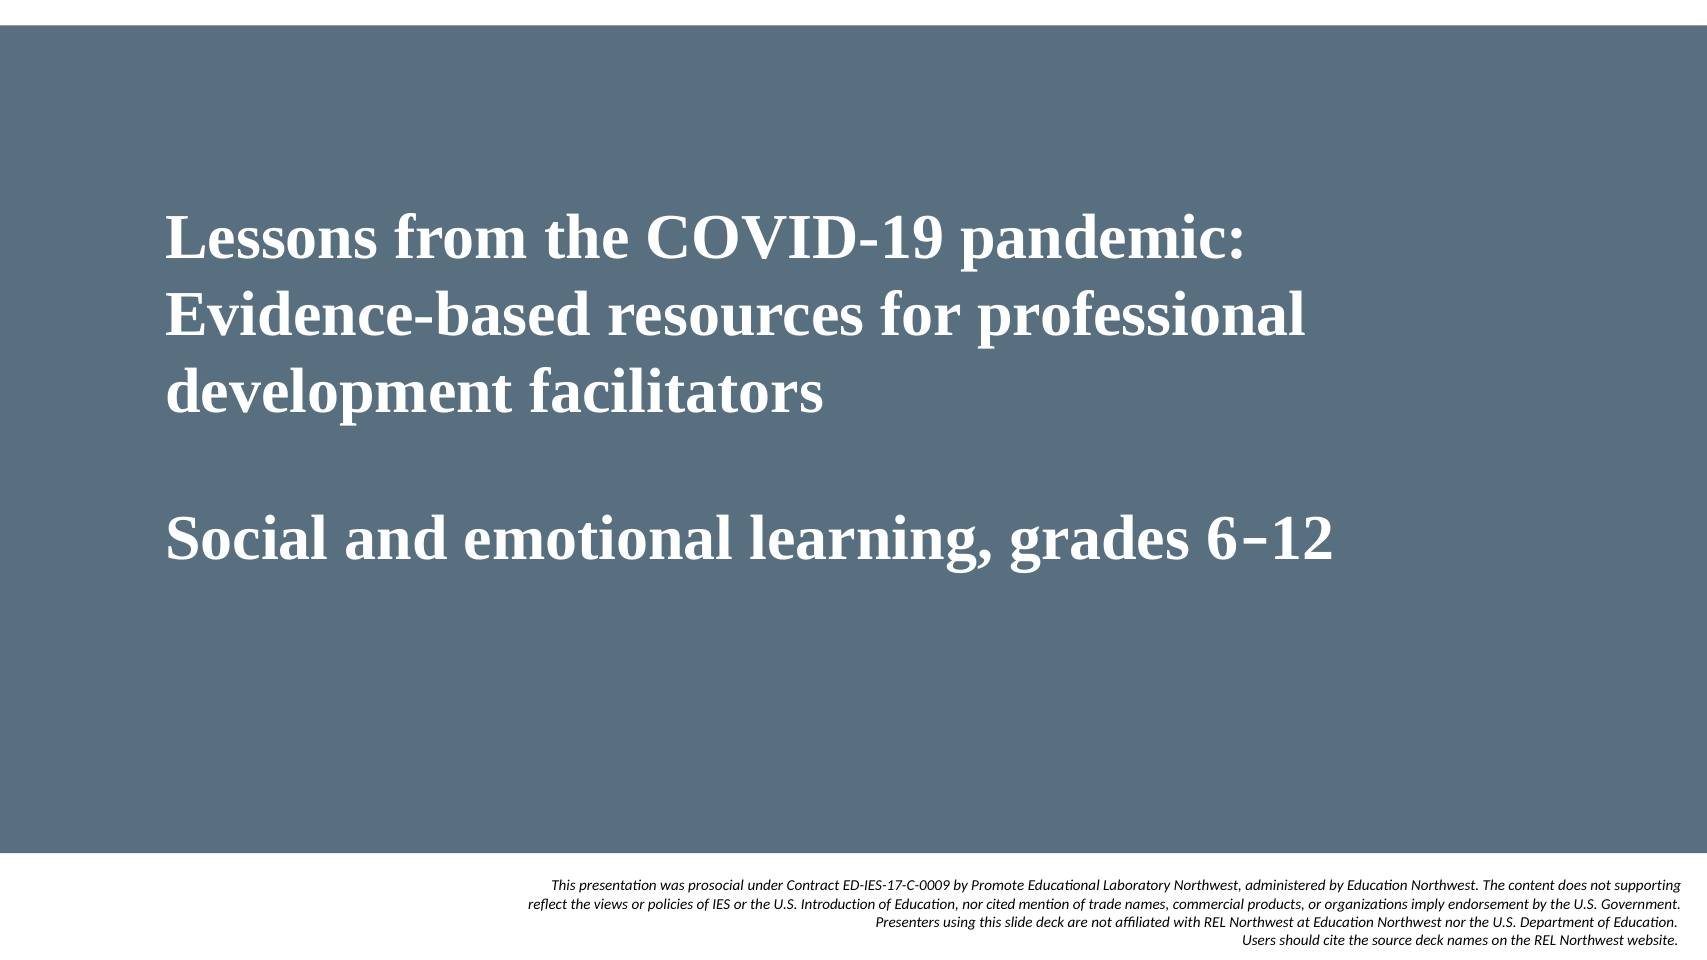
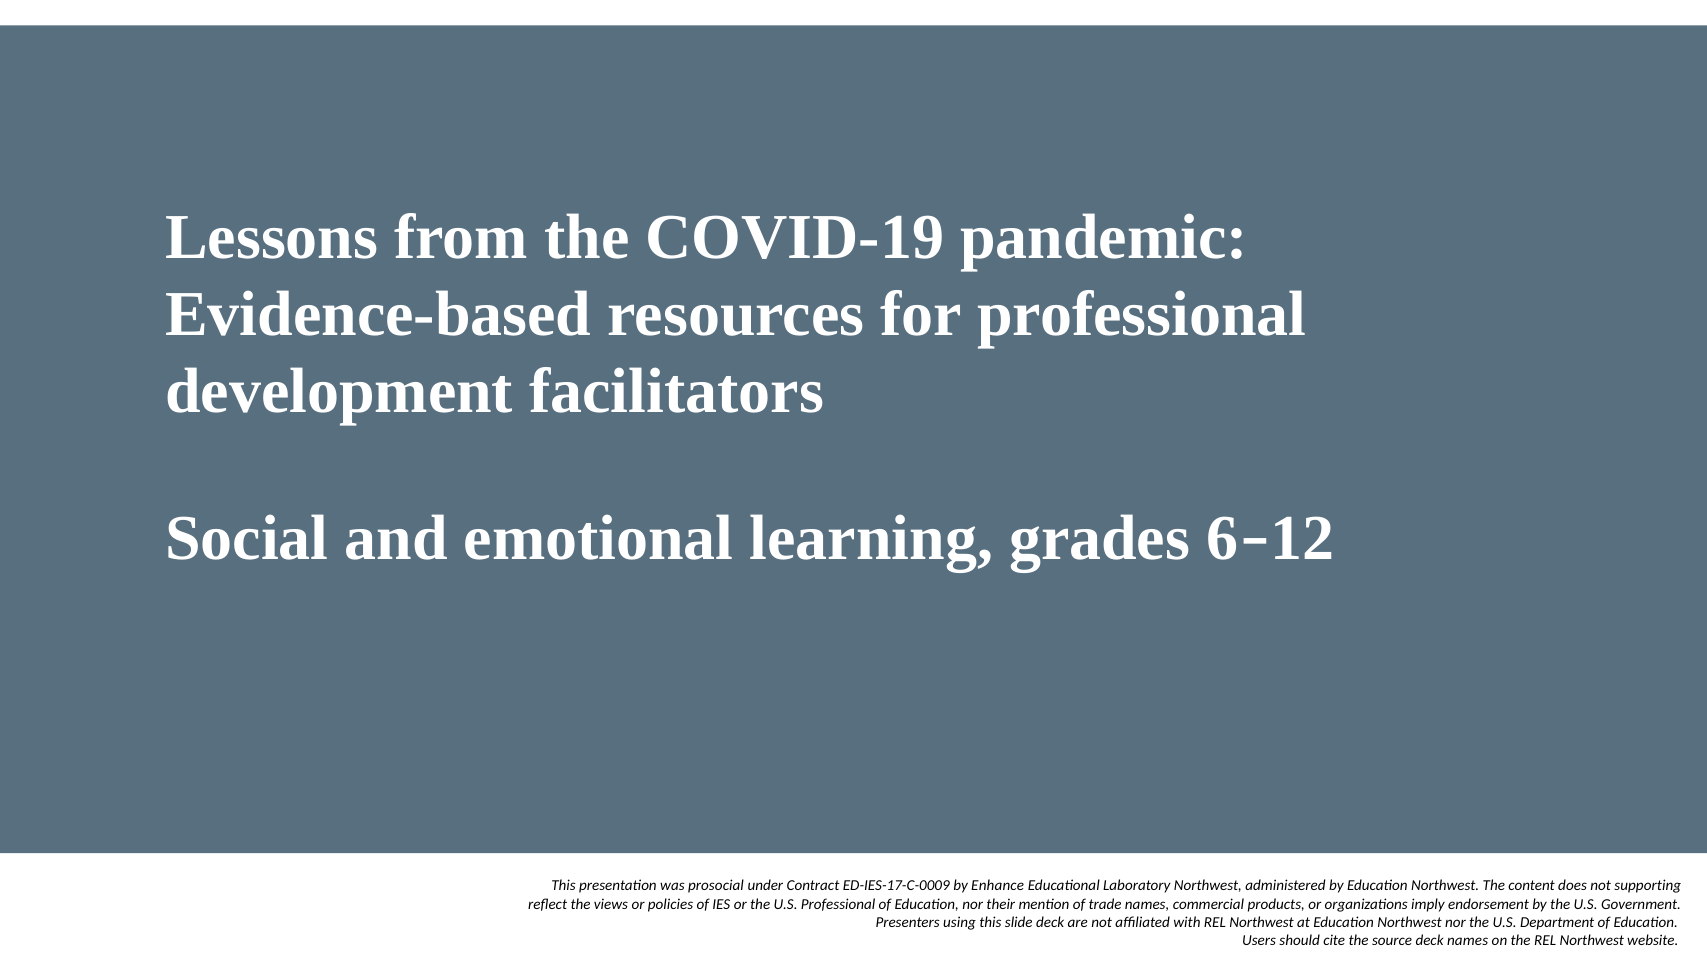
Promote: Promote -> Enhance
U.S Introduction: Introduction -> Professional
cited: cited -> their
